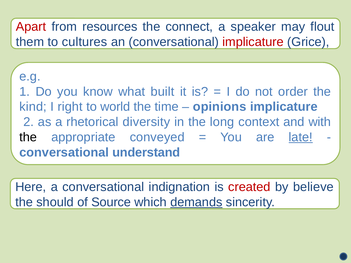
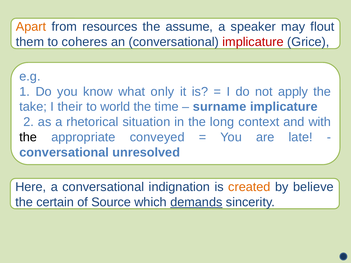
Apart colour: red -> orange
connect: connect -> assume
cultures: cultures -> coheres
built: built -> only
order: order -> apply
kind: kind -> take
right: right -> their
opinions: opinions -> surname
diversity: diversity -> situation
late underline: present -> none
understand: understand -> unresolved
created colour: red -> orange
should: should -> certain
